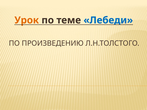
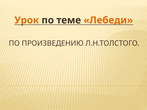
Лебеди colour: blue -> orange
